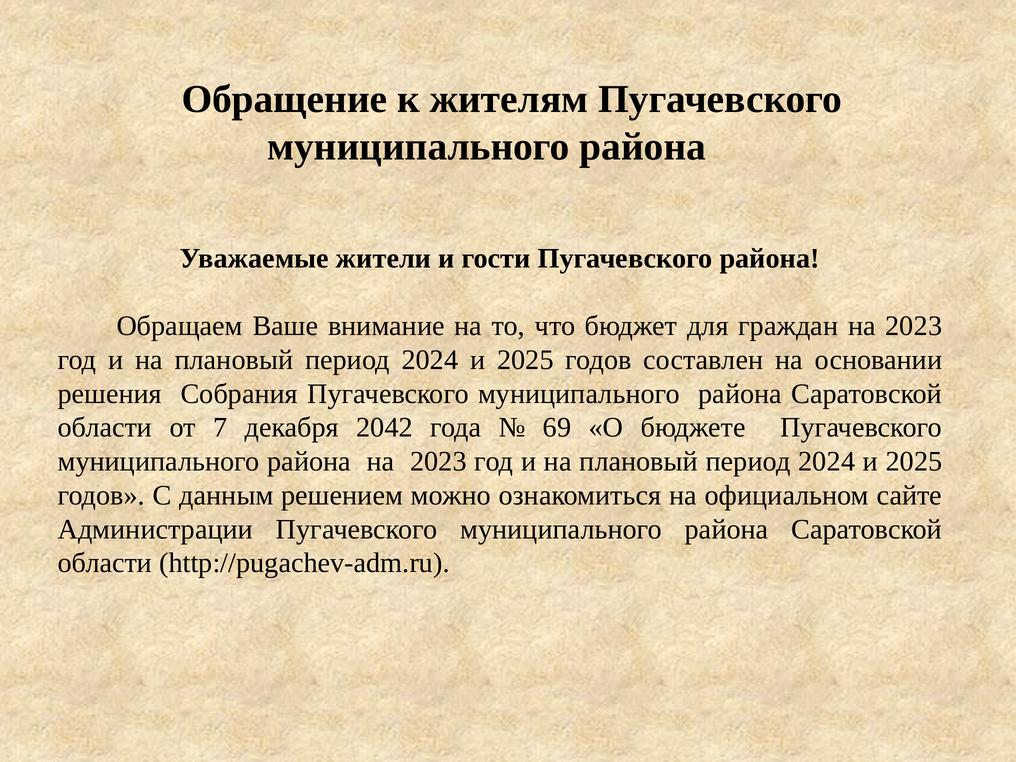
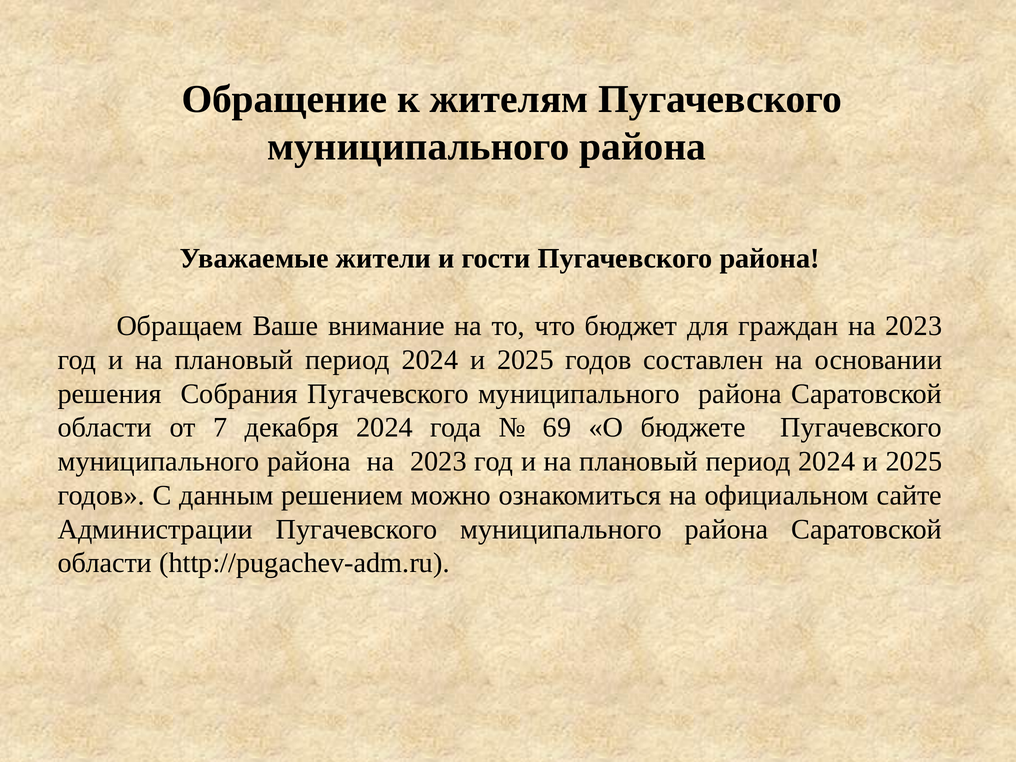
декабря 2042: 2042 -> 2024
